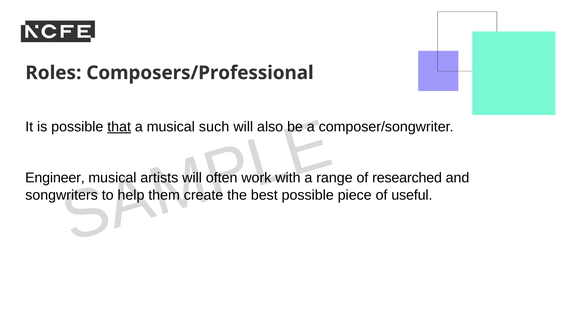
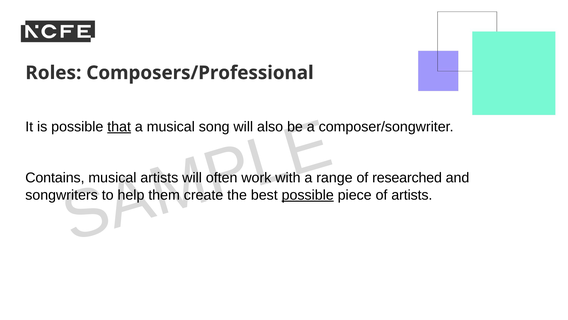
such: such -> song
Engineer: Engineer -> Contains
possible at (308, 195) underline: none -> present
of useful: useful -> artists
